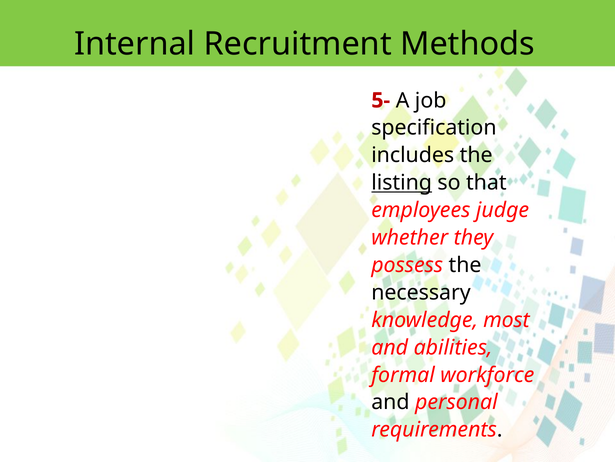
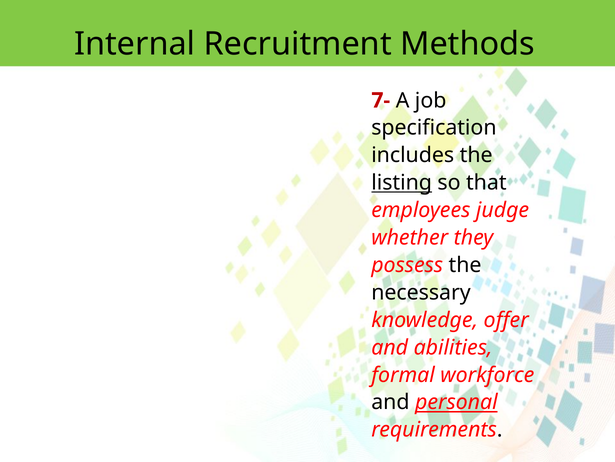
5-: 5- -> 7-
most: most -> offer
personal underline: none -> present
